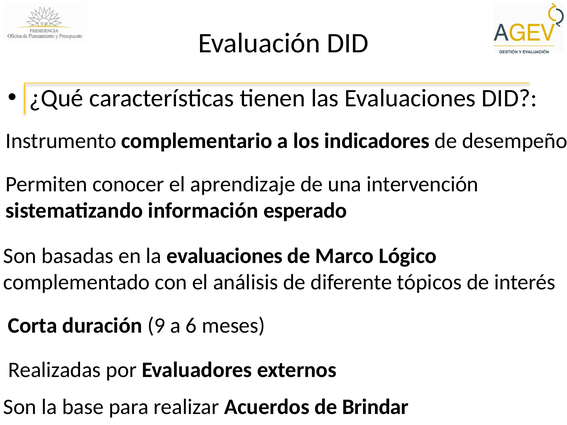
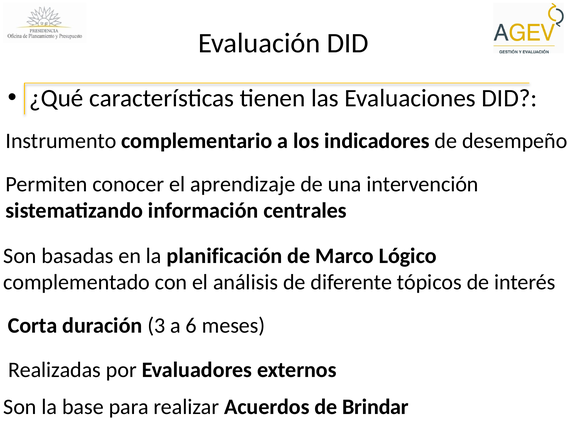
esperado: esperado -> centrales
la evaluaciones: evaluaciones -> planificación
9: 9 -> 3
